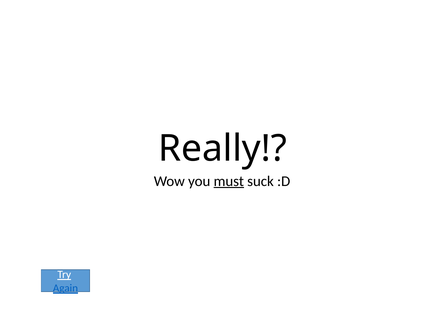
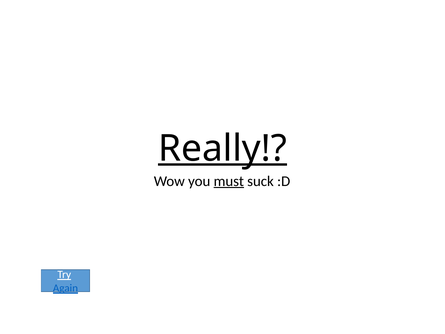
Really underline: none -> present
